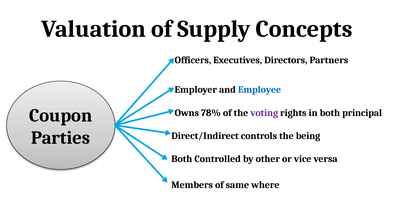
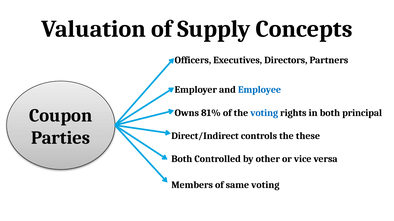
78%: 78% -> 81%
voting at (264, 113) colour: purple -> blue
being: being -> these
same where: where -> voting
